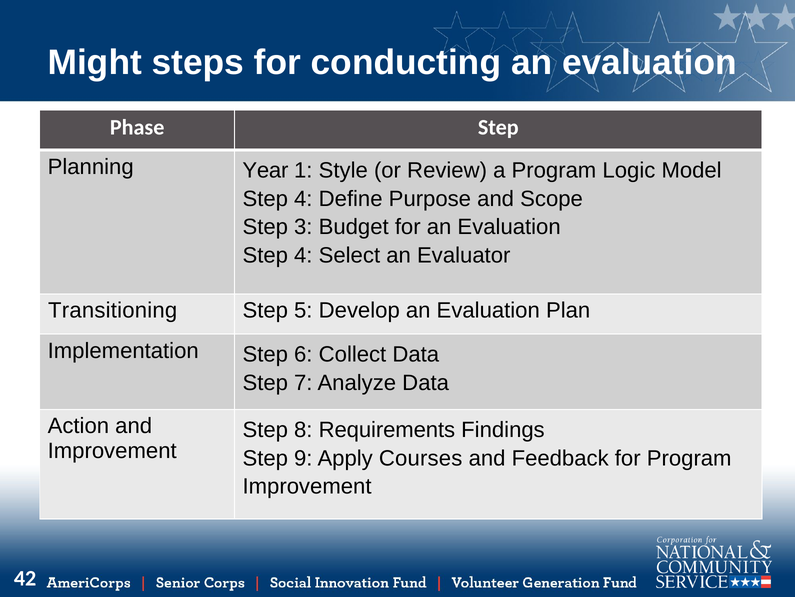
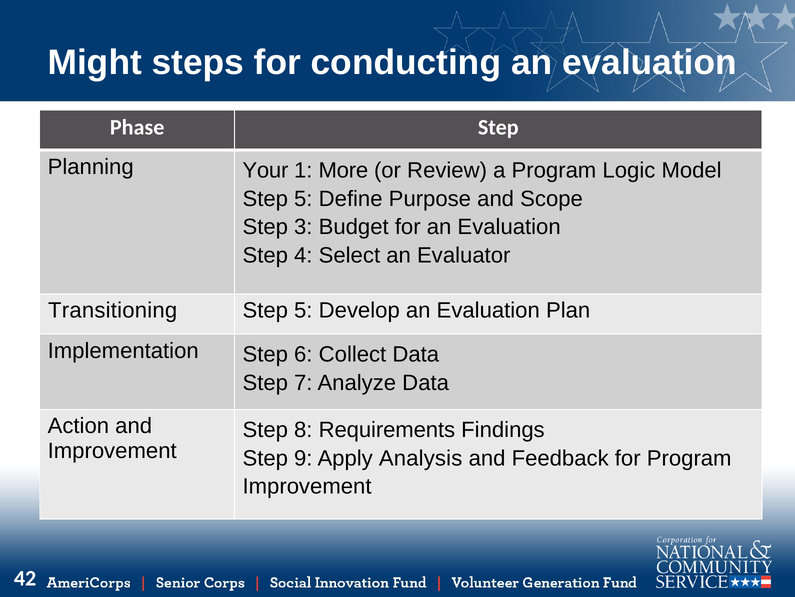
Year: Year -> Your
Style: Style -> More
4 at (303, 199): 4 -> 5
Courses: Courses -> Analysis
